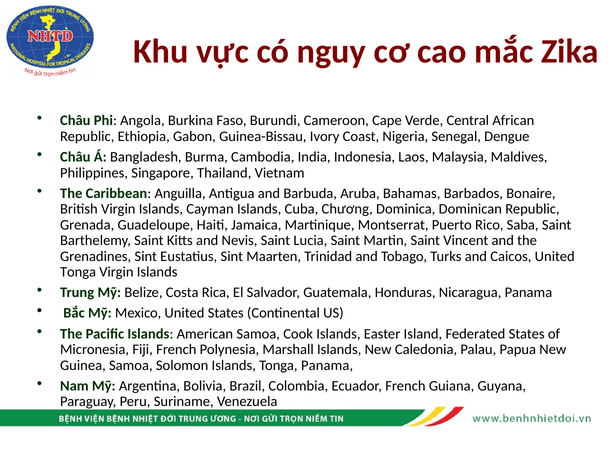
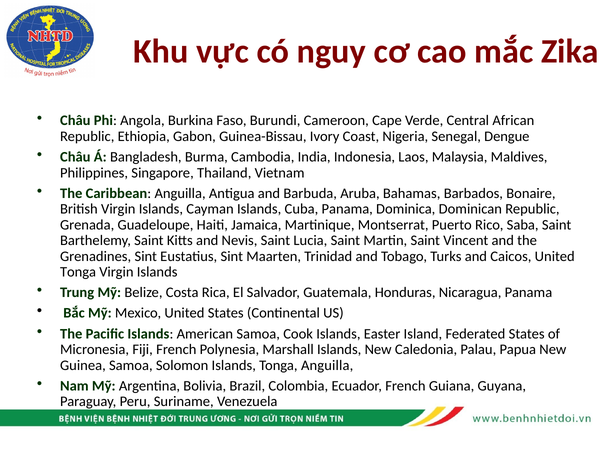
Cuba Chương: Chương -> Panama
Tonga Panama: Panama -> Anguilla
